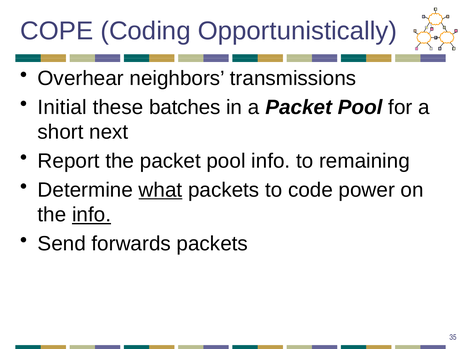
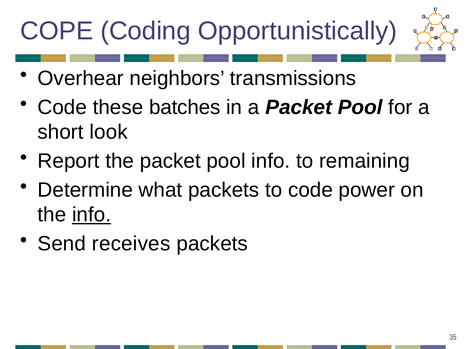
Initial at (62, 107): Initial -> Code
next: next -> look
what underline: present -> none
forwards: forwards -> receives
